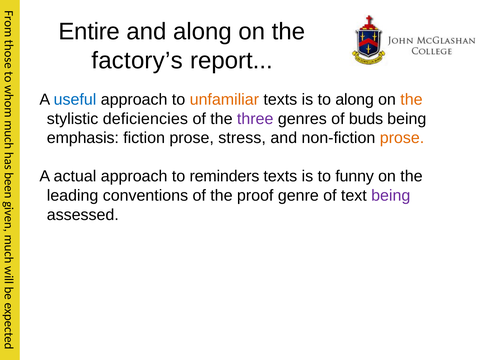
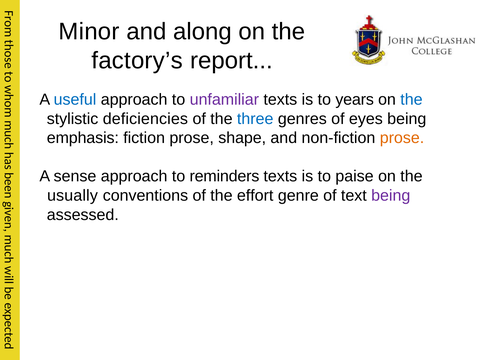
Entire: Entire -> Minor
unfamiliar colour: orange -> purple
to along: along -> years
the at (411, 100) colour: orange -> blue
three colour: purple -> blue
buds: buds -> eyes
stress: stress -> shape
actual: actual -> sense
funny: funny -> paise
leading: leading -> usually
proof: proof -> effort
